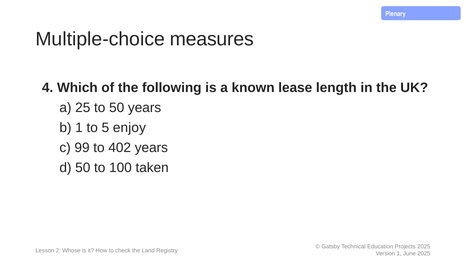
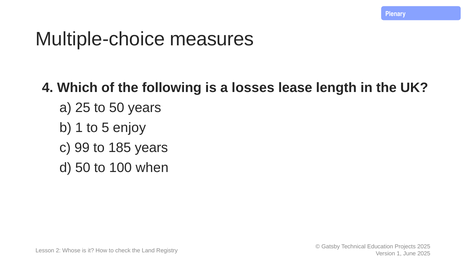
known: known -> losses
402: 402 -> 185
taken: taken -> when
